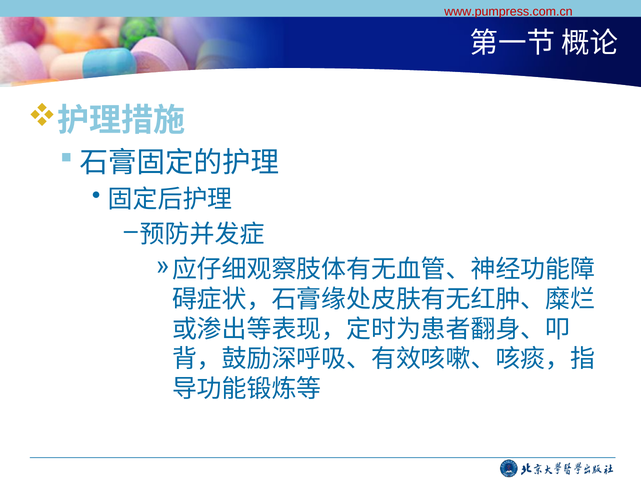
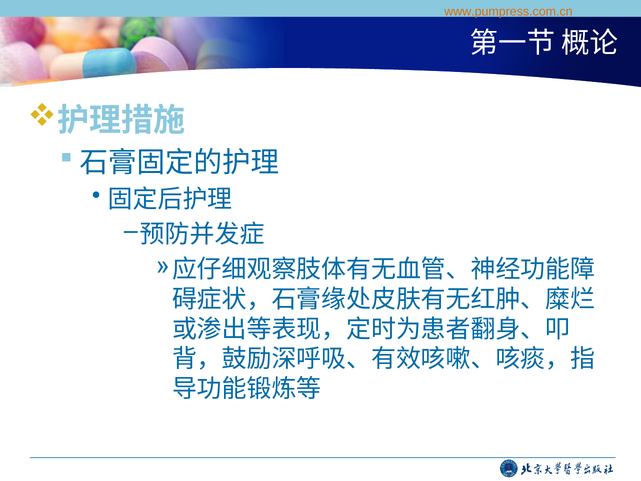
www.pumpress.com.cn colour: red -> orange
